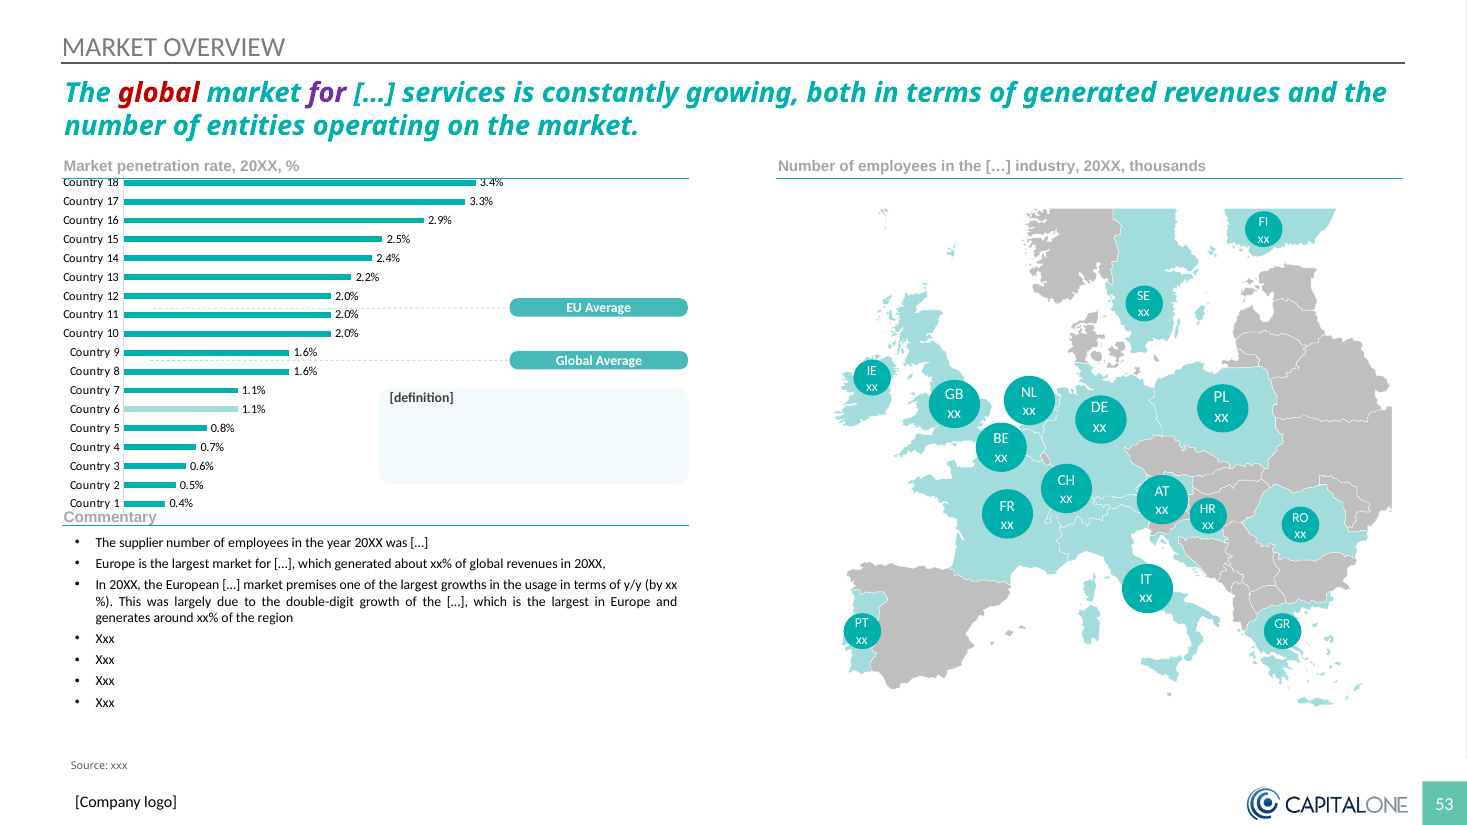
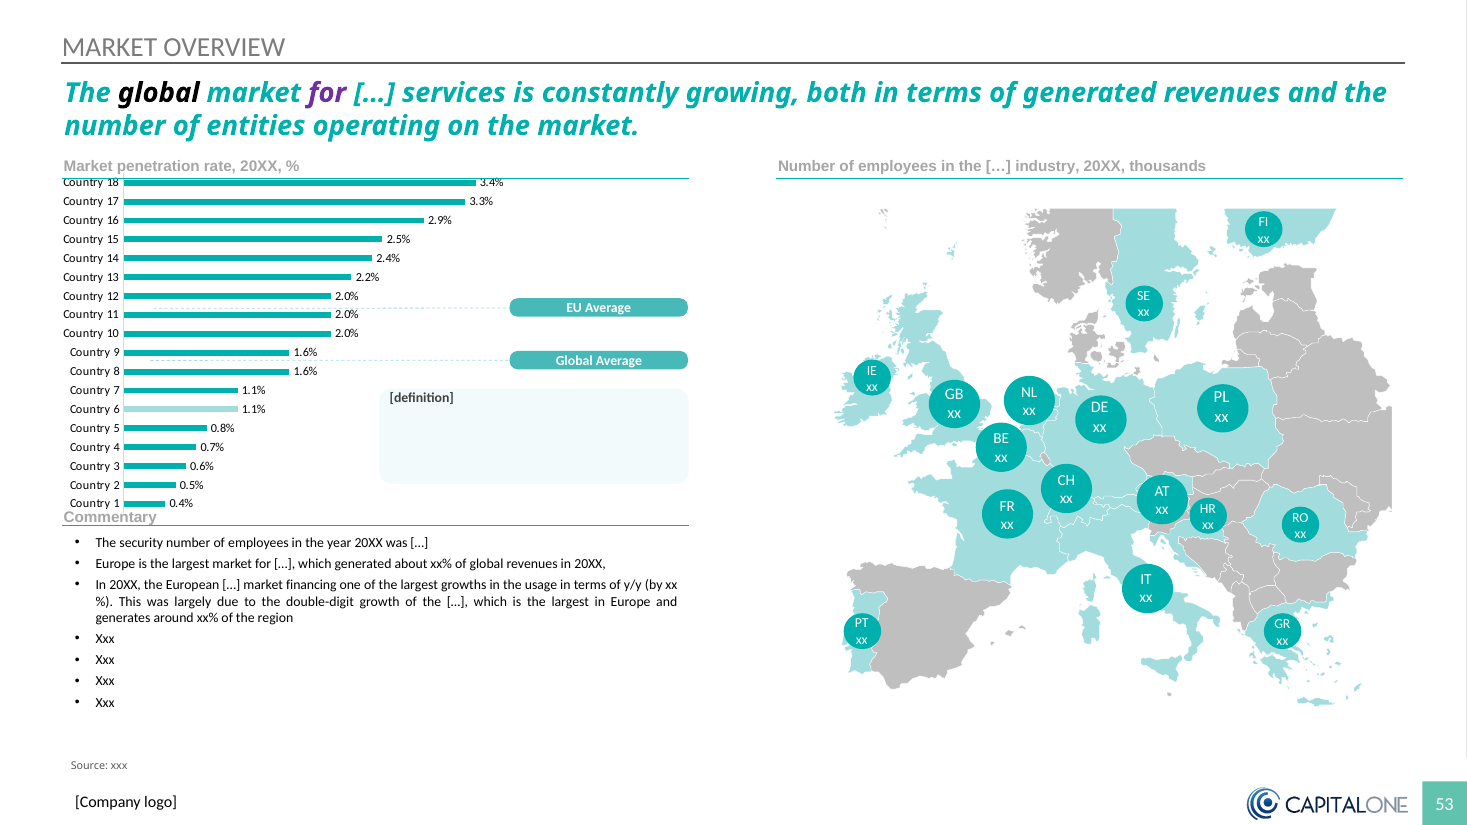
global at (159, 93) colour: red -> black
supplier: supplier -> security
premises: premises -> financing
